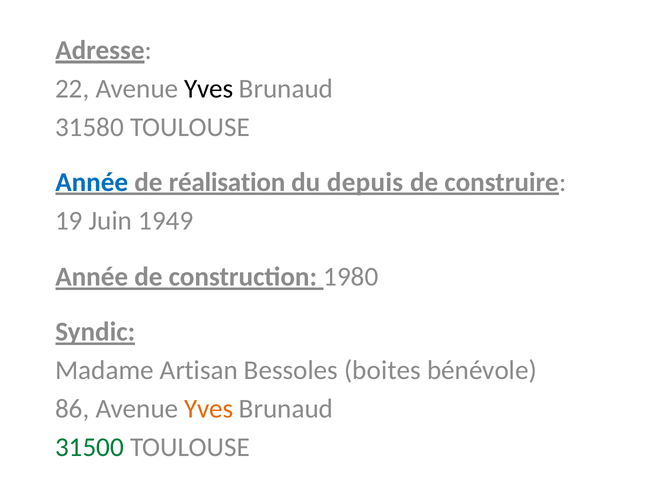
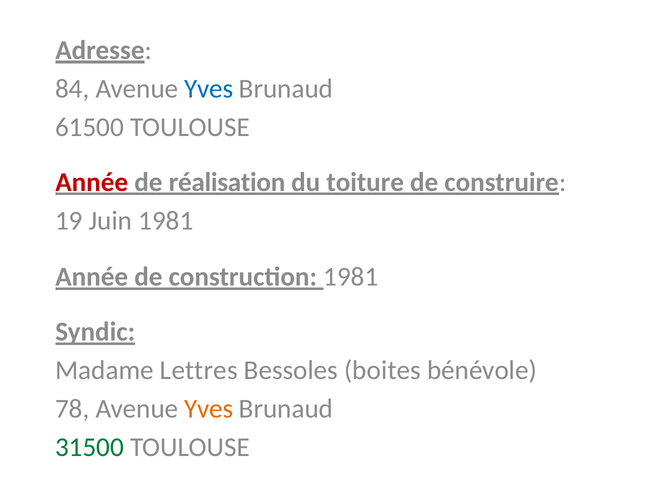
22: 22 -> 84
Yves at (209, 89) colour: black -> blue
31580: 31580 -> 61500
Année at (92, 182) colour: blue -> red
depuis: depuis -> toiture
Juin 1949: 1949 -> 1981
construction 1980: 1980 -> 1981
Artisan: Artisan -> Lettres
86: 86 -> 78
